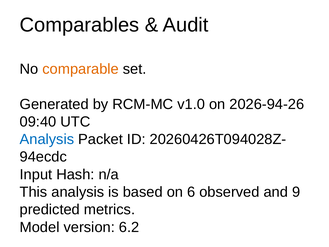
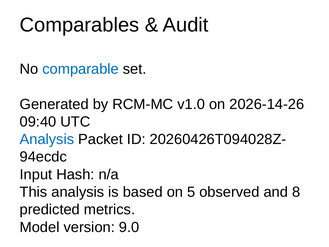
comparable colour: orange -> blue
2026-94-26: 2026-94-26 -> 2026-14-26
6: 6 -> 5
9: 9 -> 8
6.2: 6.2 -> 9.0
